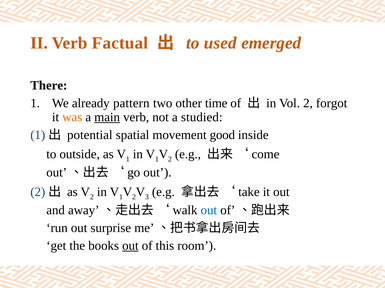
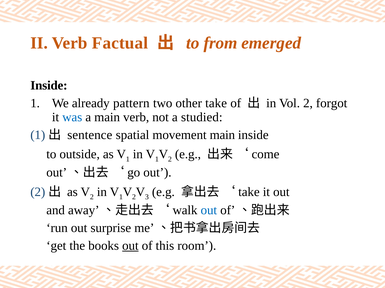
used: used -> from
There at (49, 86): There -> Inside
other time: time -> take
was colour: orange -> blue
main at (107, 117) underline: present -> none
potential: potential -> sentence
movement good: good -> main
